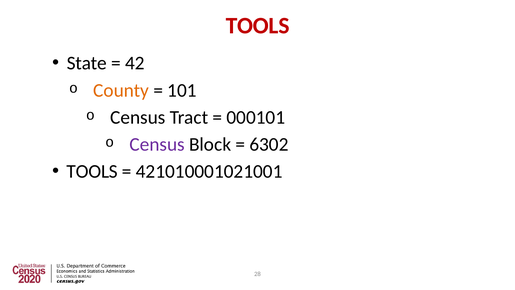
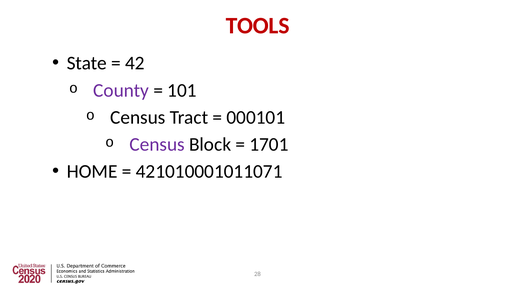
County colour: orange -> purple
6302: 6302 -> 1701
TOOLS at (92, 171): TOOLS -> HOME
421010001021001: 421010001021001 -> 421010001011071
